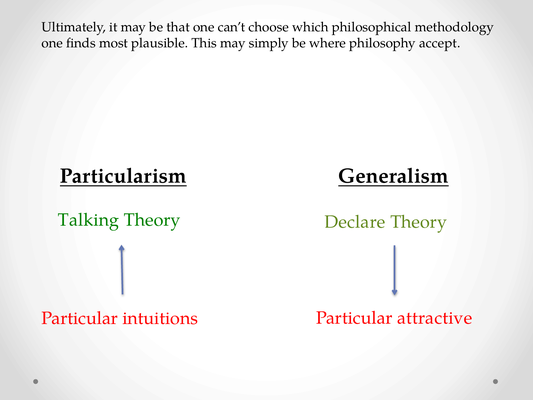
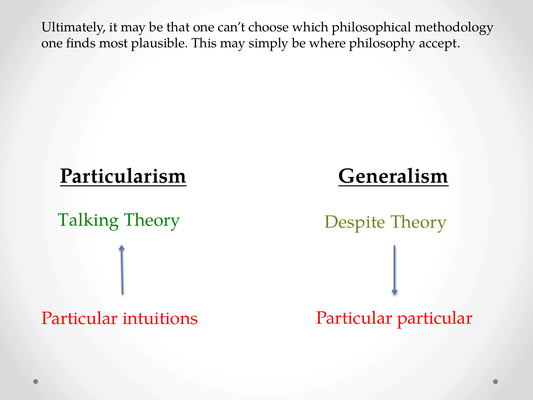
Declare: Declare -> Despite
attractive at (435, 318): attractive -> particular
